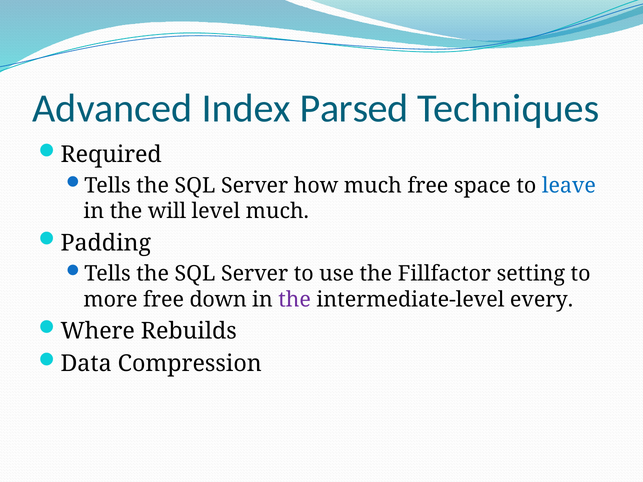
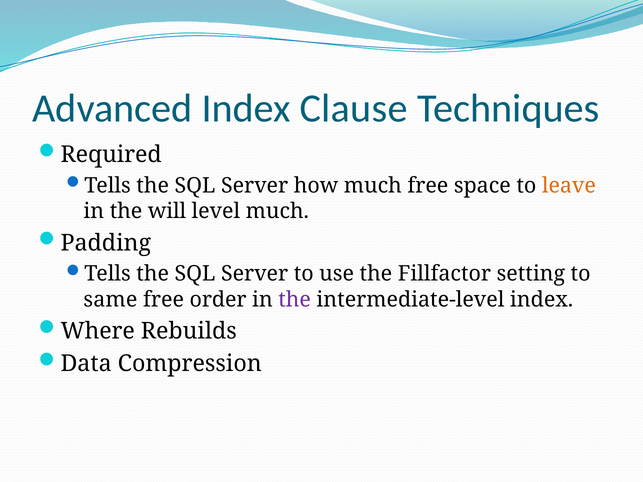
Parsed: Parsed -> Clause
leave colour: blue -> orange
more: more -> same
down: down -> order
intermediate-level every: every -> index
